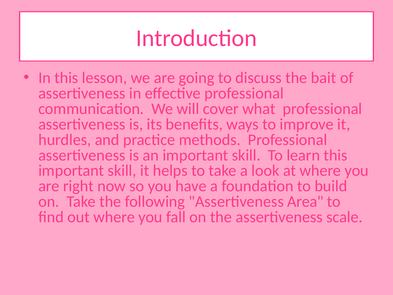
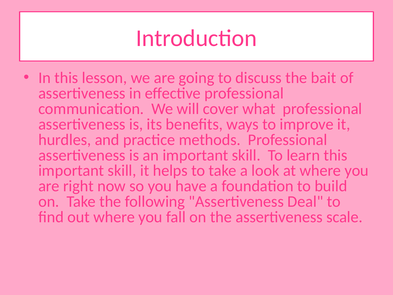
Area: Area -> Deal
